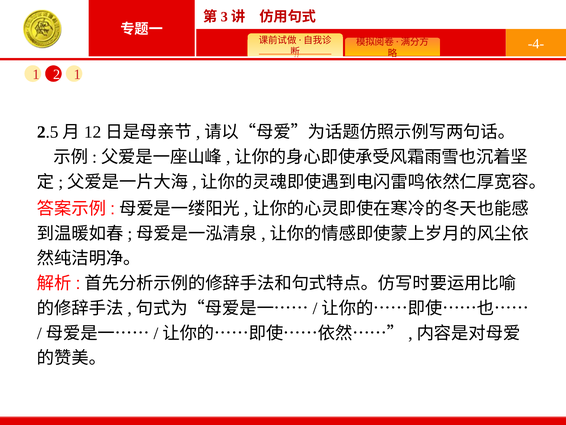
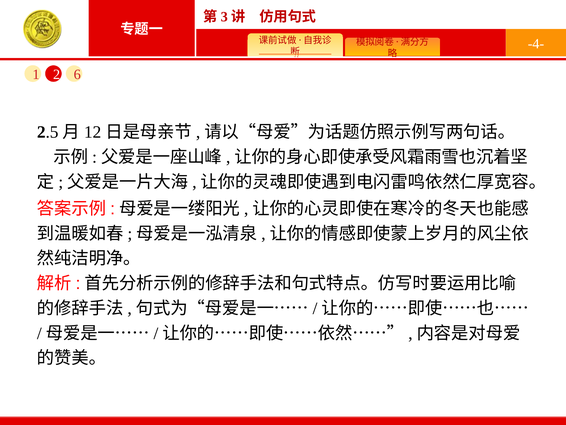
2 1: 1 -> 6
